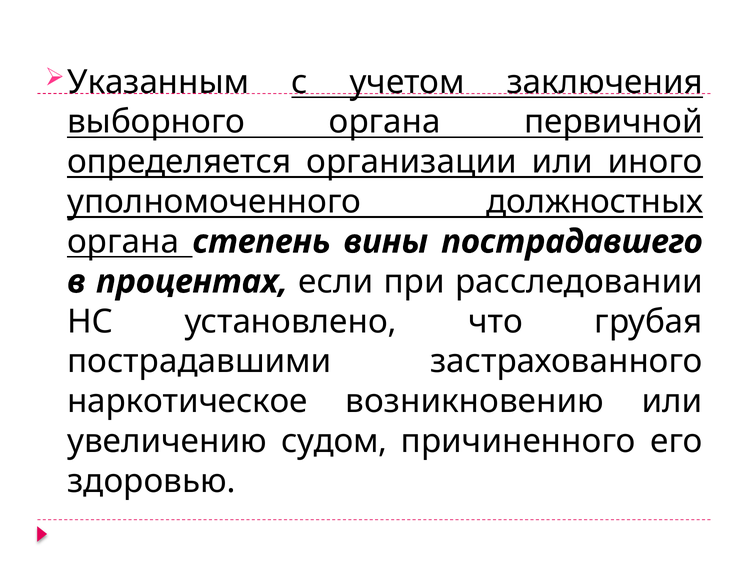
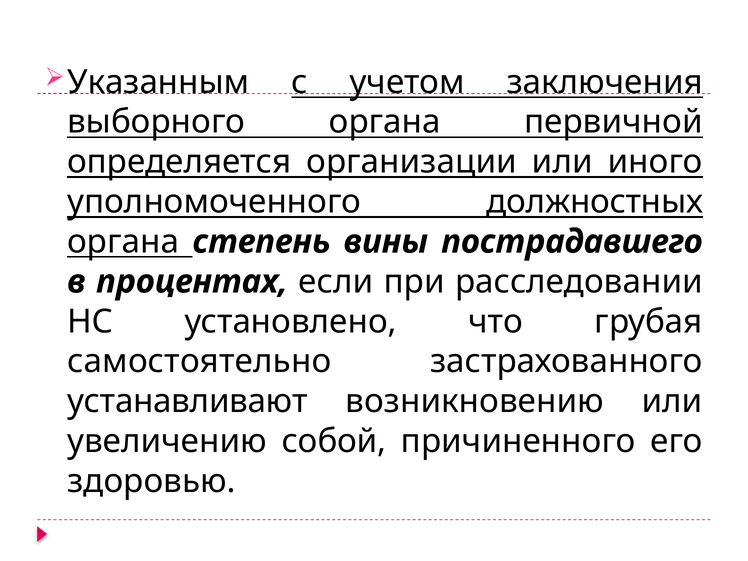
пострадавшими: пострадавшими -> самостоятельно
наркотическое: наркотическое -> устанавливают
судом: судом -> собой
